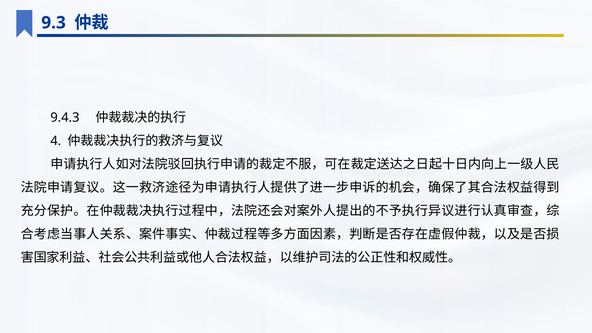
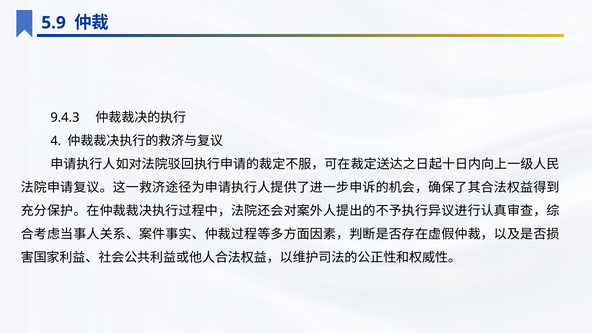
9.3: 9.3 -> 5.9
